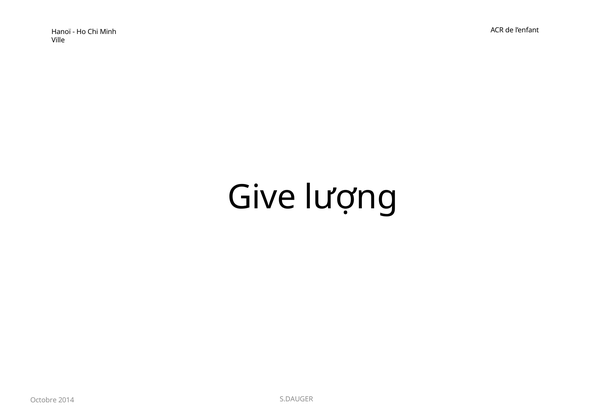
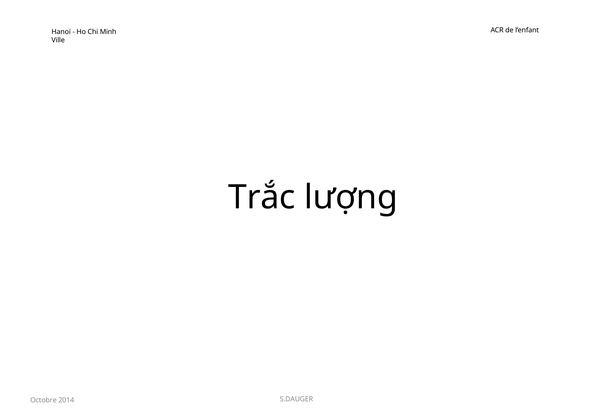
Give: Give -> Trắc
